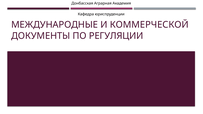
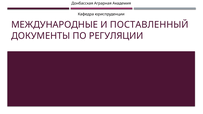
КОММЕРЧЕСКОЙ: КОММЕРЧЕСКОЙ -> ПОСТАВЛЕННЫЙ
